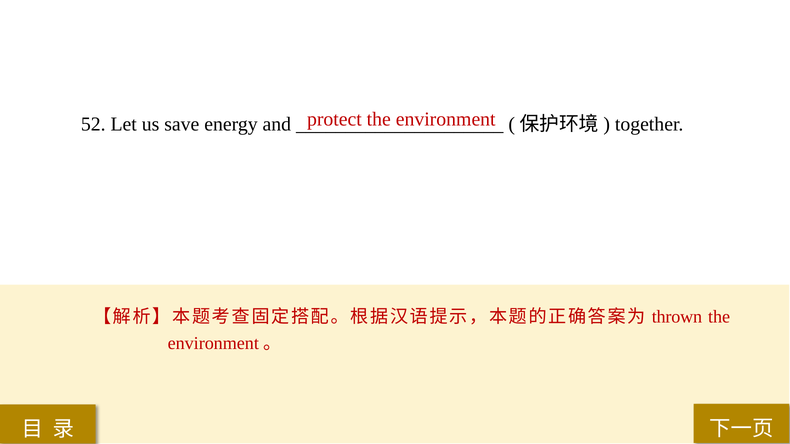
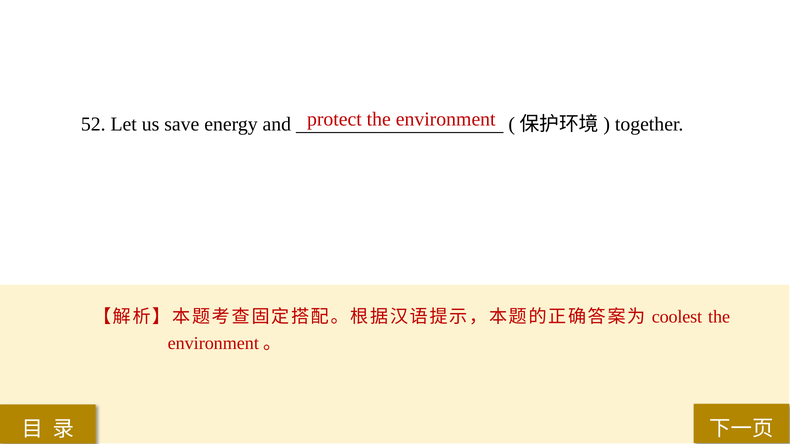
thrown: thrown -> coolest
